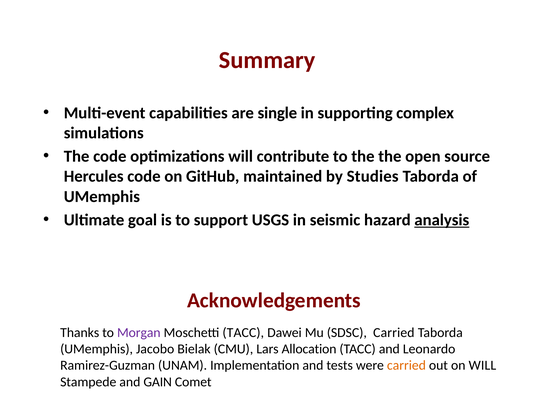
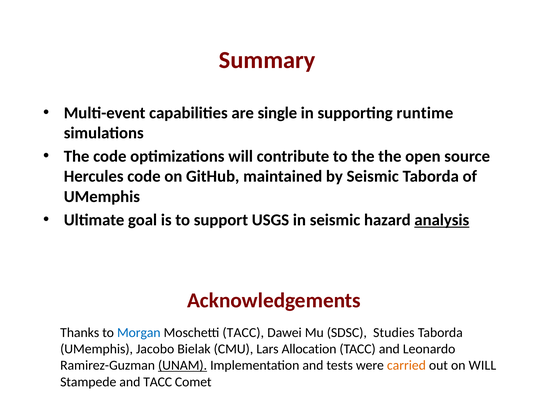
complex: complex -> runtime
by Studies: Studies -> Seismic
Morgan colour: purple -> blue
SDSC Carried: Carried -> Studies
UNAM underline: none -> present
and GAIN: GAIN -> TACC
